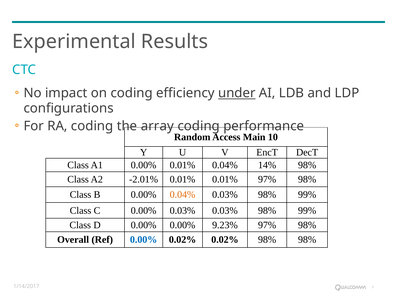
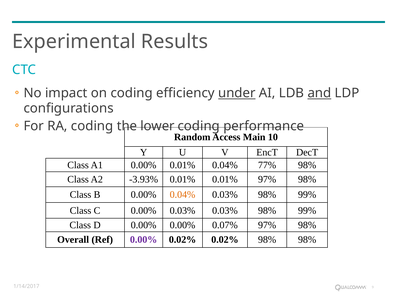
and underline: none -> present
array: array -> lower
14%: 14% -> 77%
-2.01%: -2.01% -> -3.93%
9.23%: 9.23% -> 0.07%
0.00% at (144, 239) colour: blue -> purple
